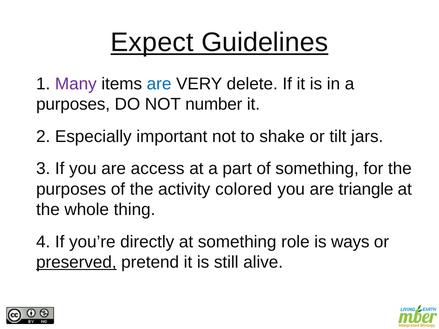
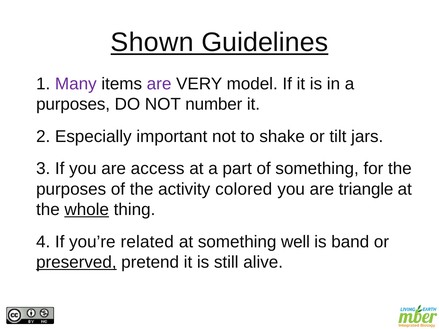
Expect: Expect -> Shown
are at (159, 84) colour: blue -> purple
delete: delete -> model
whole underline: none -> present
directly: directly -> related
role: role -> well
ways: ways -> band
